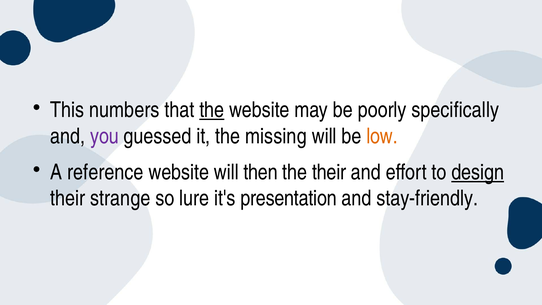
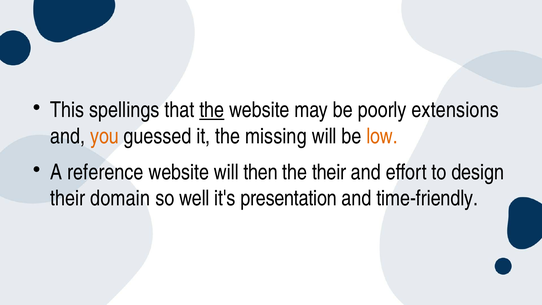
numbers: numbers -> spellings
specifically: specifically -> extensions
you colour: purple -> orange
design underline: present -> none
strange: strange -> domain
lure: lure -> well
stay-friendly: stay-friendly -> time-friendly
